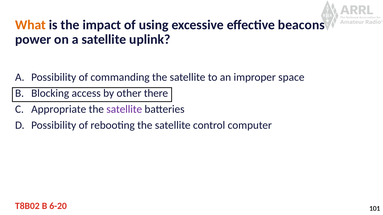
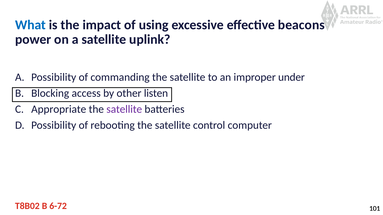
What colour: orange -> blue
space: space -> under
there: there -> listen
6-20: 6-20 -> 6-72
